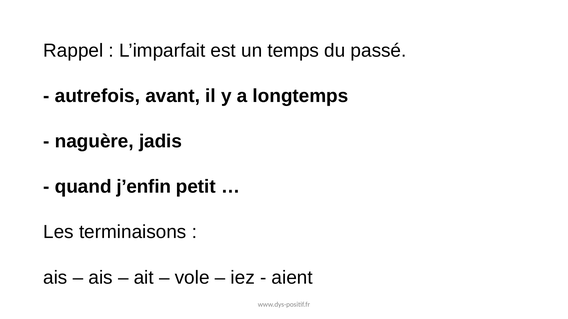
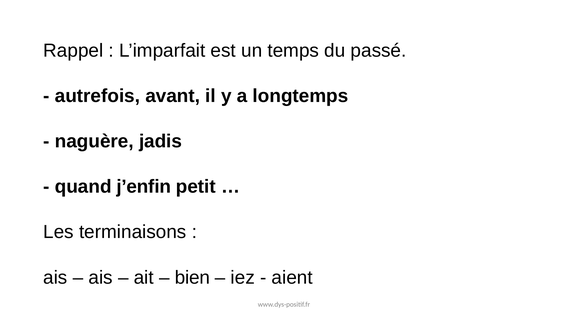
vole: vole -> bien
